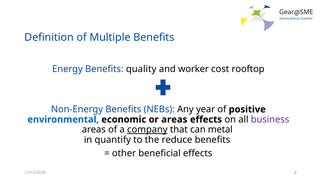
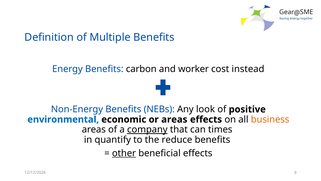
quality: quality -> carbon
rooftop: rooftop -> instead
year: year -> look
business colour: purple -> orange
metal: metal -> times
other underline: none -> present
